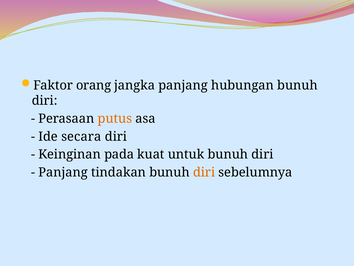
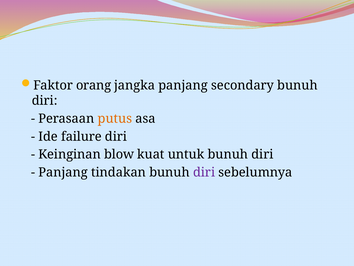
hubungan: hubungan -> secondary
secara: secara -> failure
pada: pada -> blow
diri at (204, 172) colour: orange -> purple
